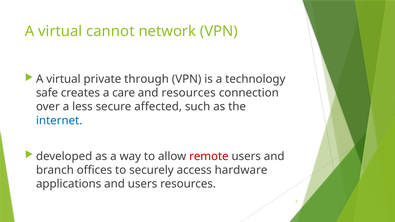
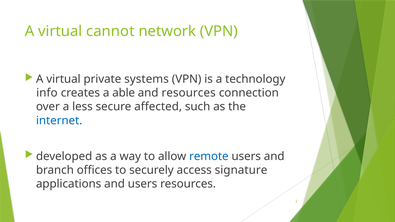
through: through -> systems
safe: safe -> info
care: care -> able
remote colour: red -> blue
hardware: hardware -> signature
